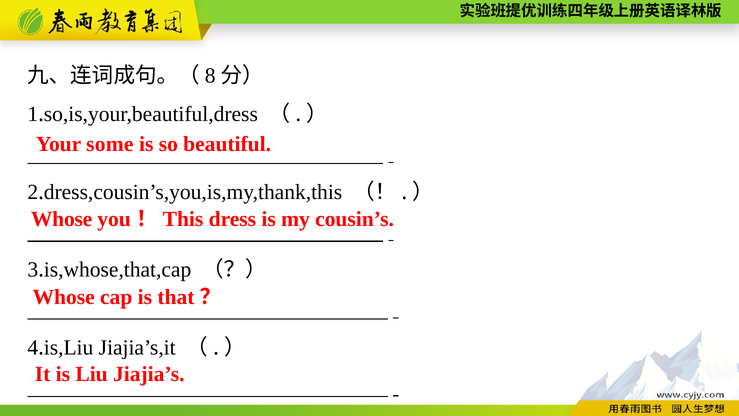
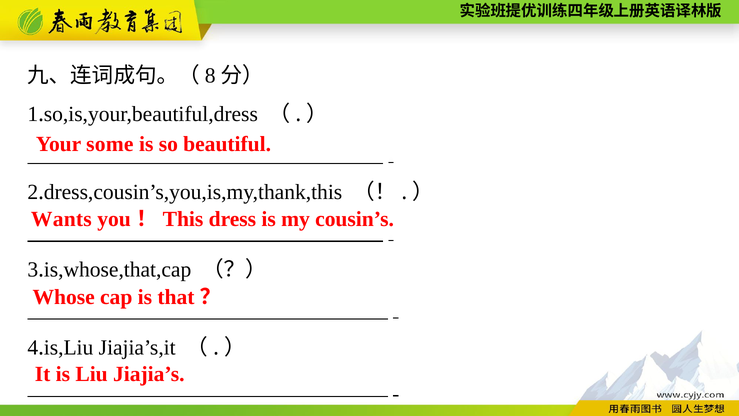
Whose at (62, 219): Whose -> Wants
